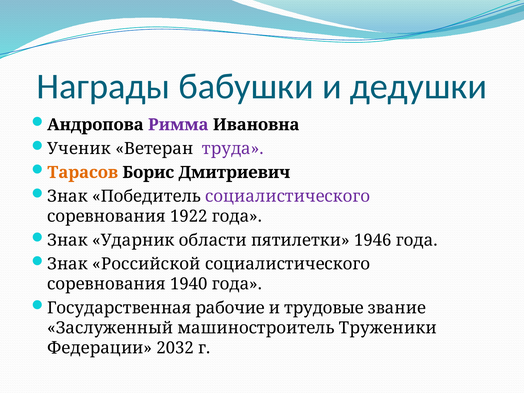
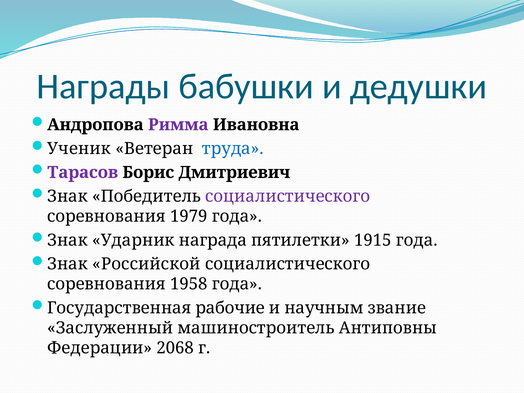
труда colour: purple -> blue
Тарасов colour: orange -> purple
1922: 1922 -> 1979
области: области -> награда
1946: 1946 -> 1915
1940: 1940 -> 1958
трудовые: трудовые -> научным
Труженики: Труженики -> Антиповны
2032: 2032 -> 2068
